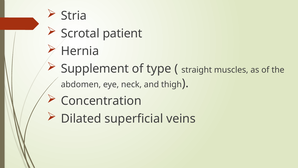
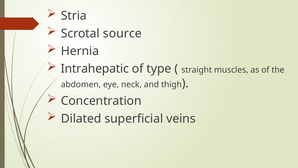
patient: patient -> source
Supplement: Supplement -> Intrahepatic
